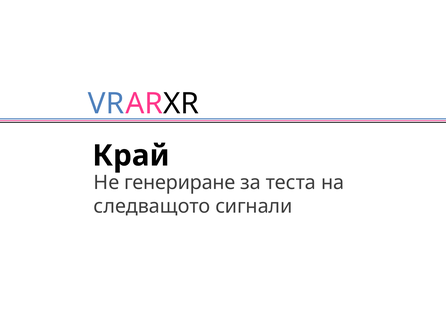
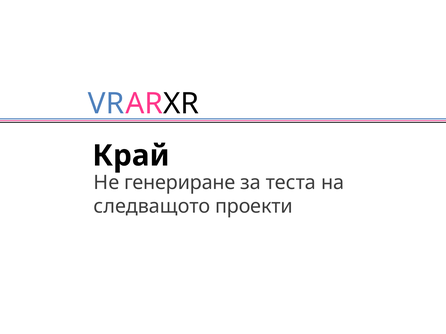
сигнали: сигнали -> проекти
